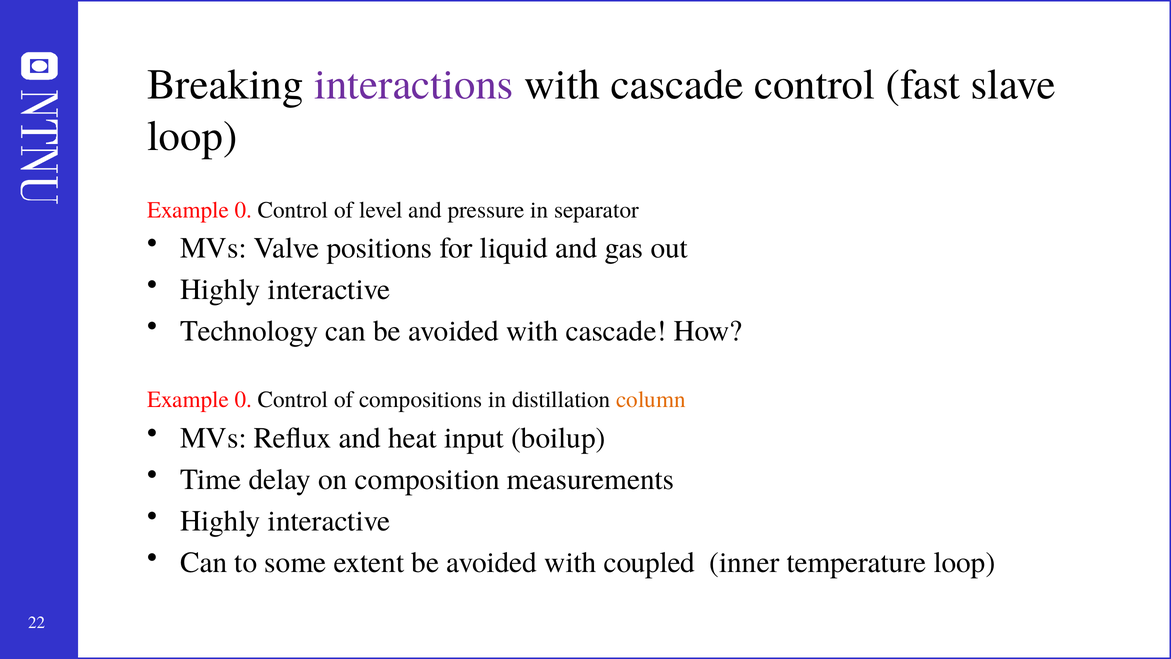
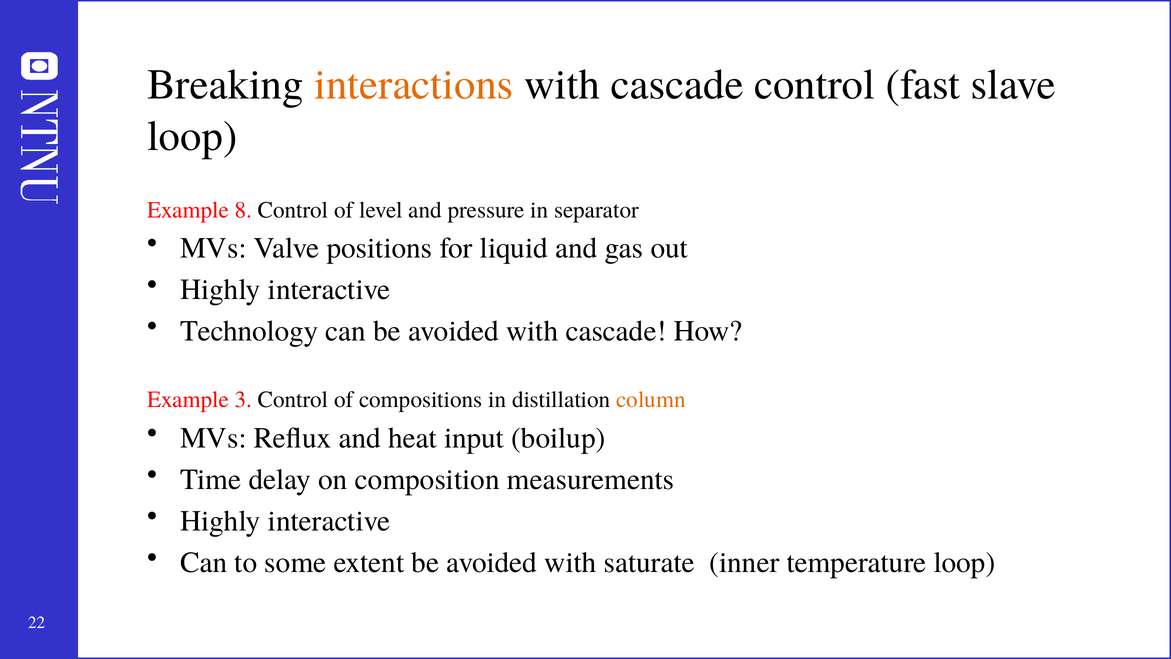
interactions colour: purple -> orange
0 at (243, 210): 0 -> 8
0 at (243, 400): 0 -> 3
coupled: coupled -> saturate
